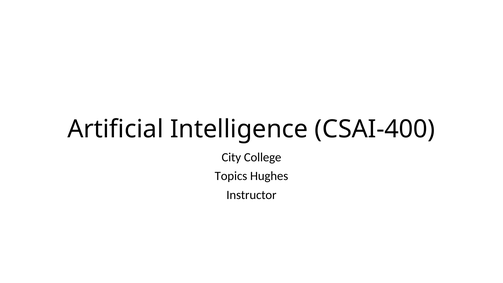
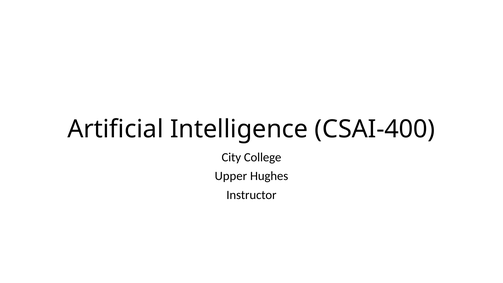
Topics: Topics -> Upper
